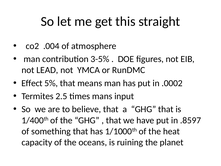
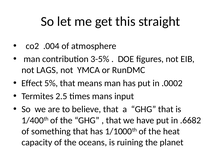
LEAD: LEAD -> LAGS
.8597: .8597 -> .6682
